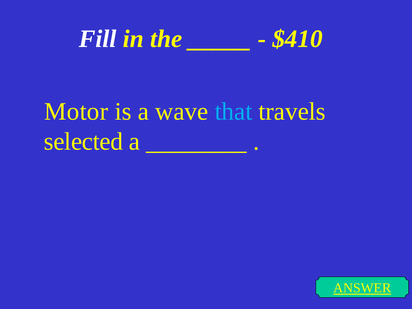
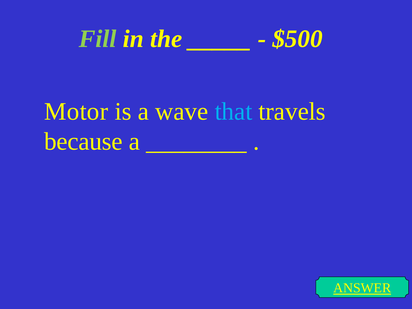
Fill colour: white -> light green
$410: $410 -> $500
selected: selected -> because
